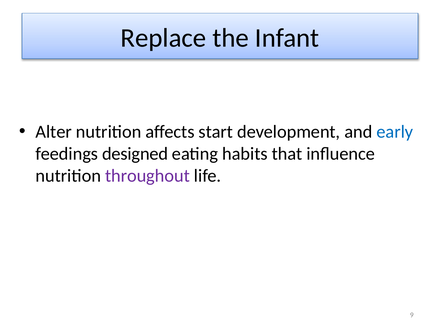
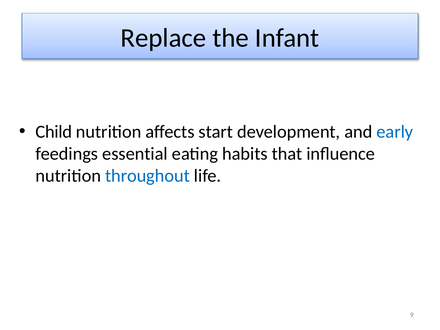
Alter: Alter -> Child
designed: designed -> essential
throughout colour: purple -> blue
